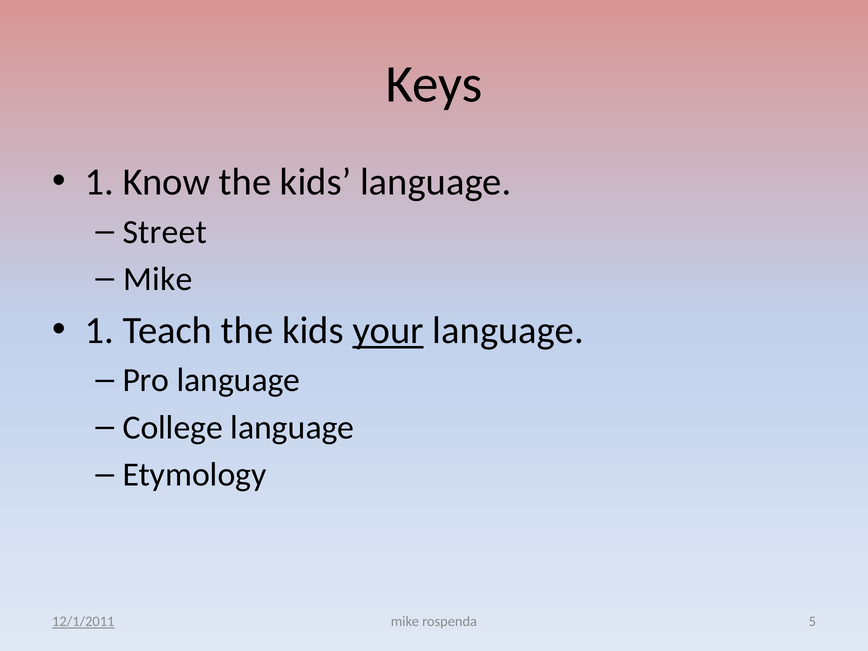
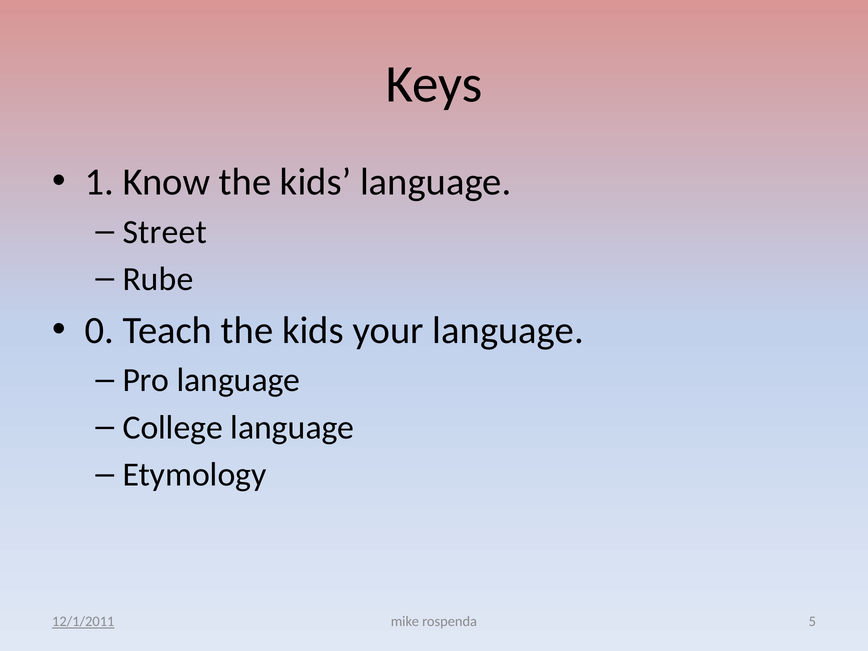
Mike at (158, 279): Mike -> Rube
1 at (99, 331): 1 -> 0
your underline: present -> none
